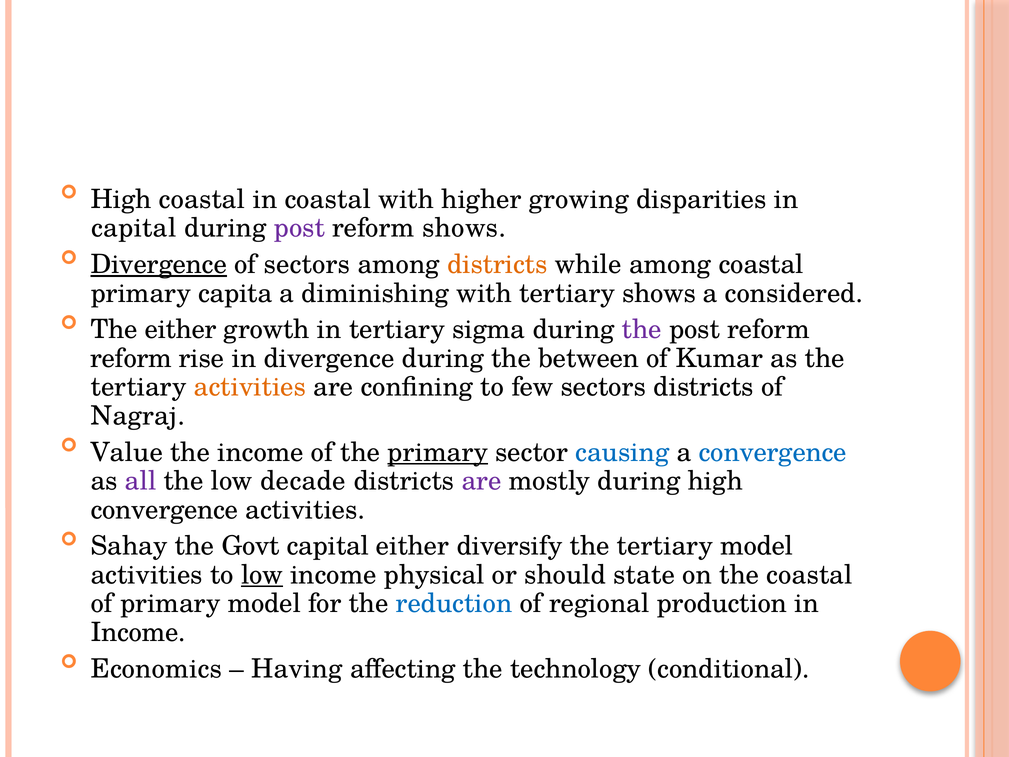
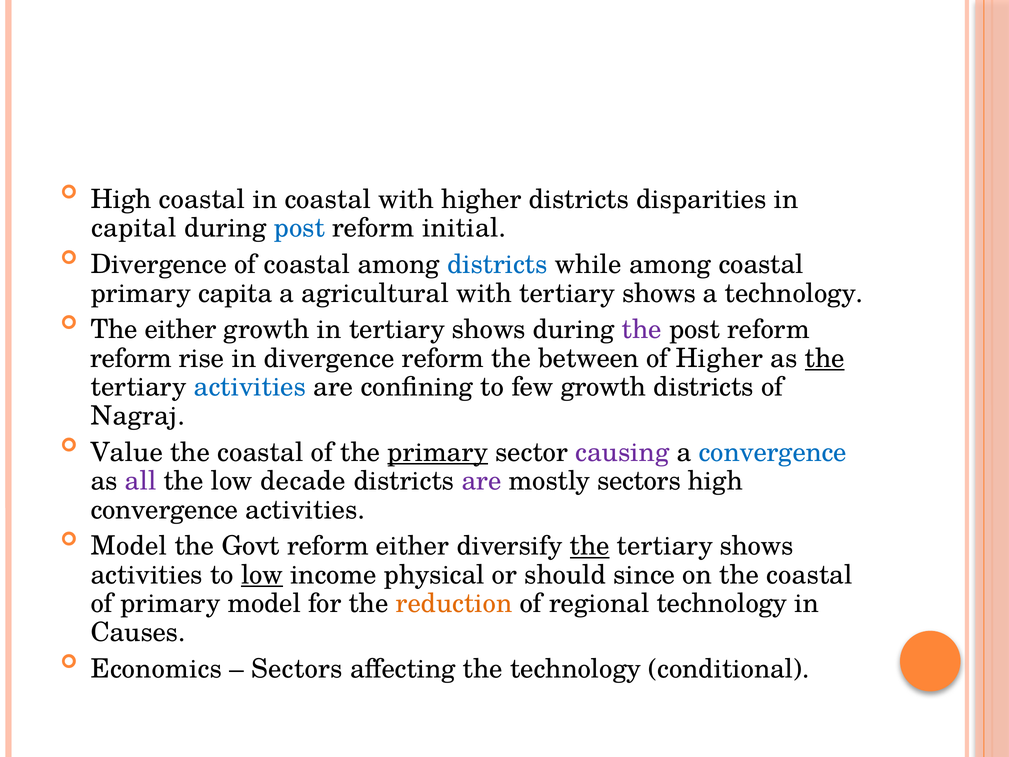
higher growing: growing -> districts
post at (299, 228) colour: purple -> blue
reform shows: shows -> initial
Divergence at (159, 264) underline: present -> none
of sectors: sectors -> coastal
districts at (497, 264) colour: orange -> blue
diminishing: diminishing -> agricultural
a considered: considered -> technology
in tertiary sigma: sigma -> shows
divergence during: during -> reform
of Kumar: Kumar -> Higher
the at (825, 358) underline: none -> present
activities at (250, 387) colour: orange -> blue
few sectors: sectors -> growth
income at (260, 452): income -> coastal
causing colour: blue -> purple
mostly during: during -> sectors
Sahay at (129, 546): Sahay -> Model
Govt capital: capital -> reform
the at (590, 546) underline: none -> present
model at (757, 546): model -> shows
state: state -> since
reduction colour: blue -> orange
regional production: production -> technology
Income at (138, 632): Income -> Causes
Having at (297, 669): Having -> Sectors
